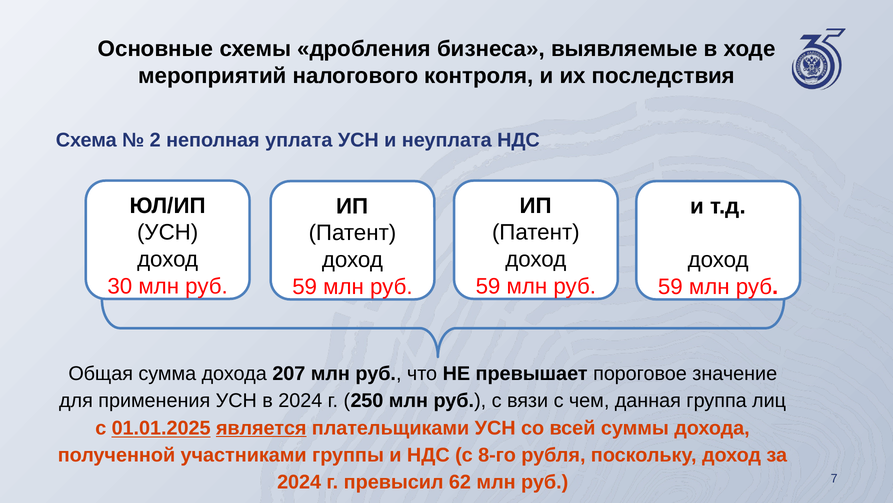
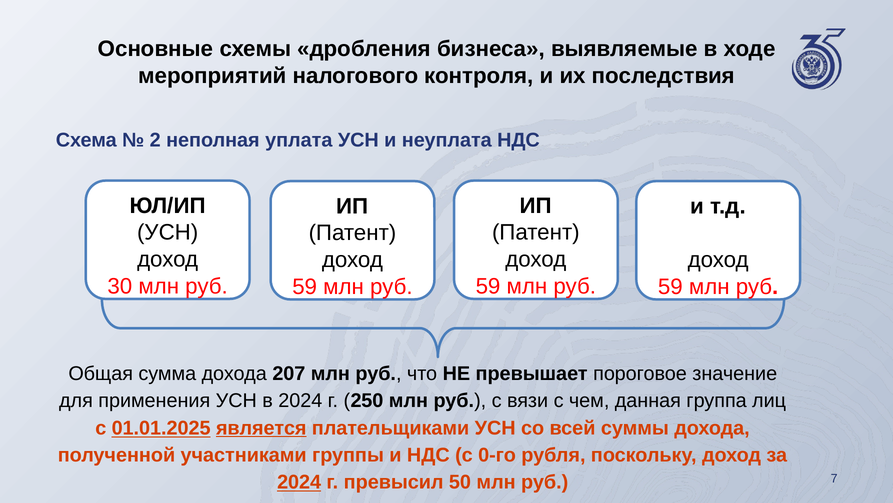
8-го: 8-го -> 0-го
2024 at (299, 482) underline: none -> present
62: 62 -> 50
